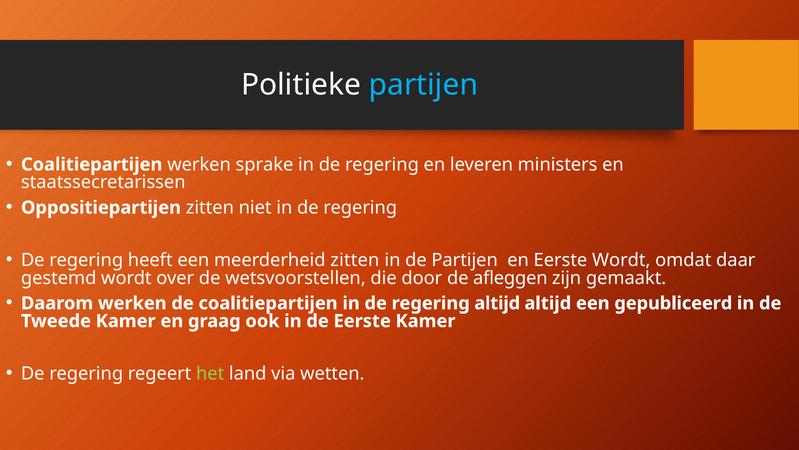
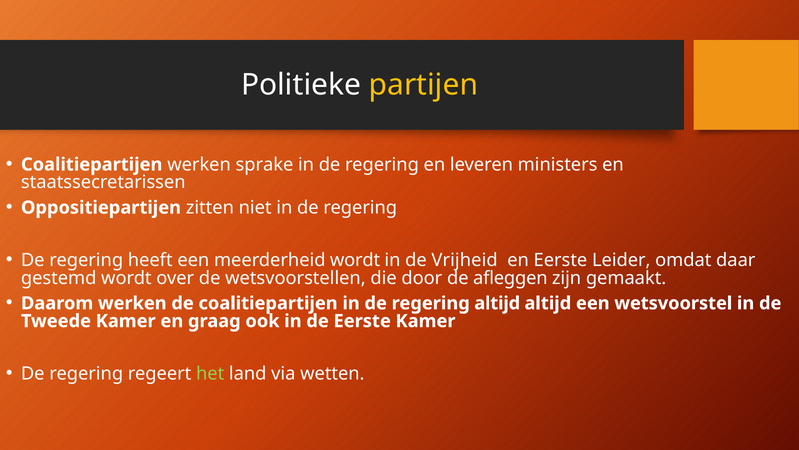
partijen at (423, 85) colour: light blue -> yellow
meerderheid zitten: zitten -> wordt
de Partijen: Partijen -> Vrijheid
Eerste Wordt: Wordt -> Leider
gepubliceerd: gepubliceerd -> wetsvoorstel
